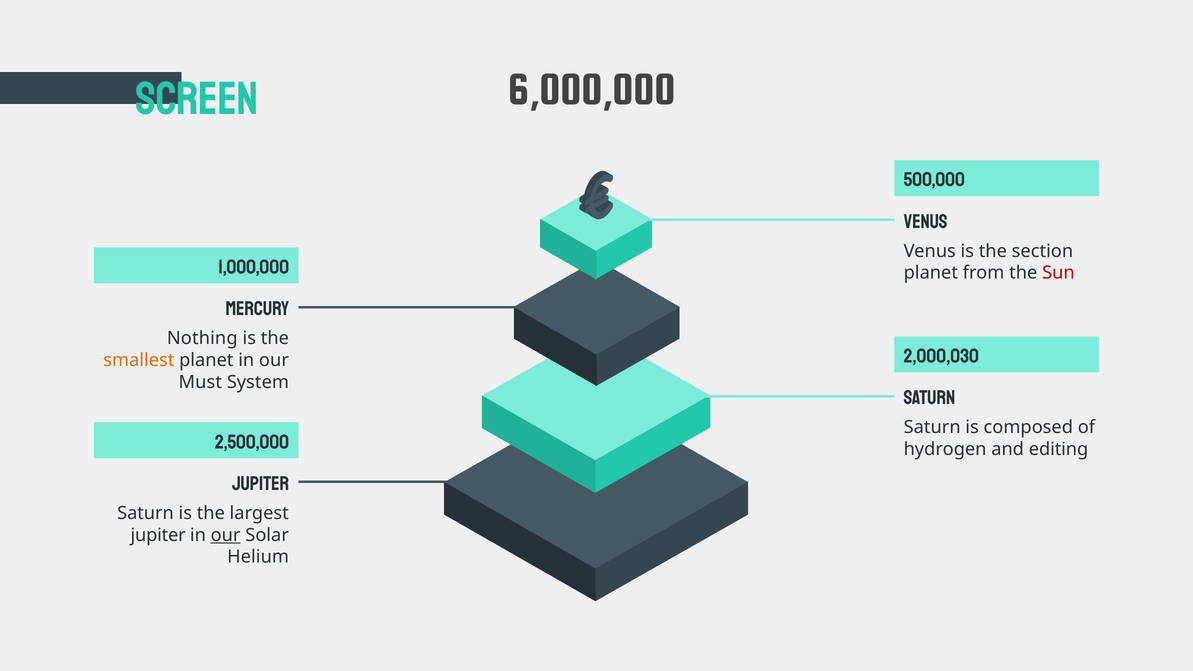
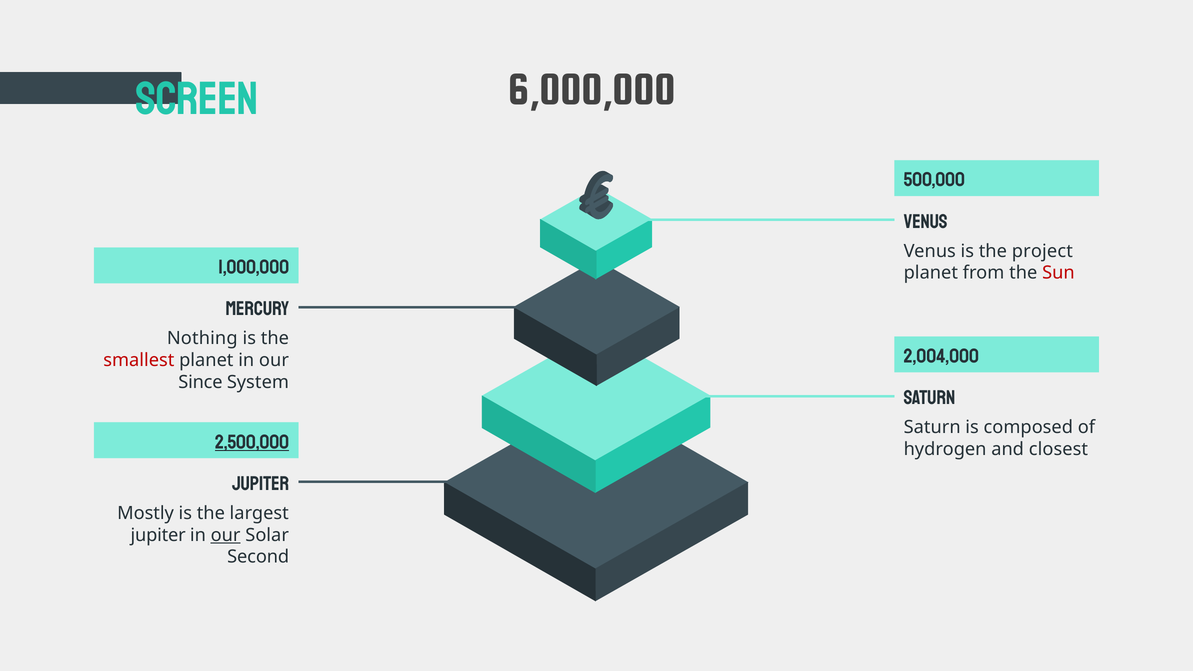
section: section -> project
2,000,030: 2,000,030 -> 2,004,000
smallest colour: orange -> red
Must: Must -> Since
2,500,000 underline: none -> present
editing: editing -> closest
Saturn at (146, 513): Saturn -> Mostly
Helium: Helium -> Second
